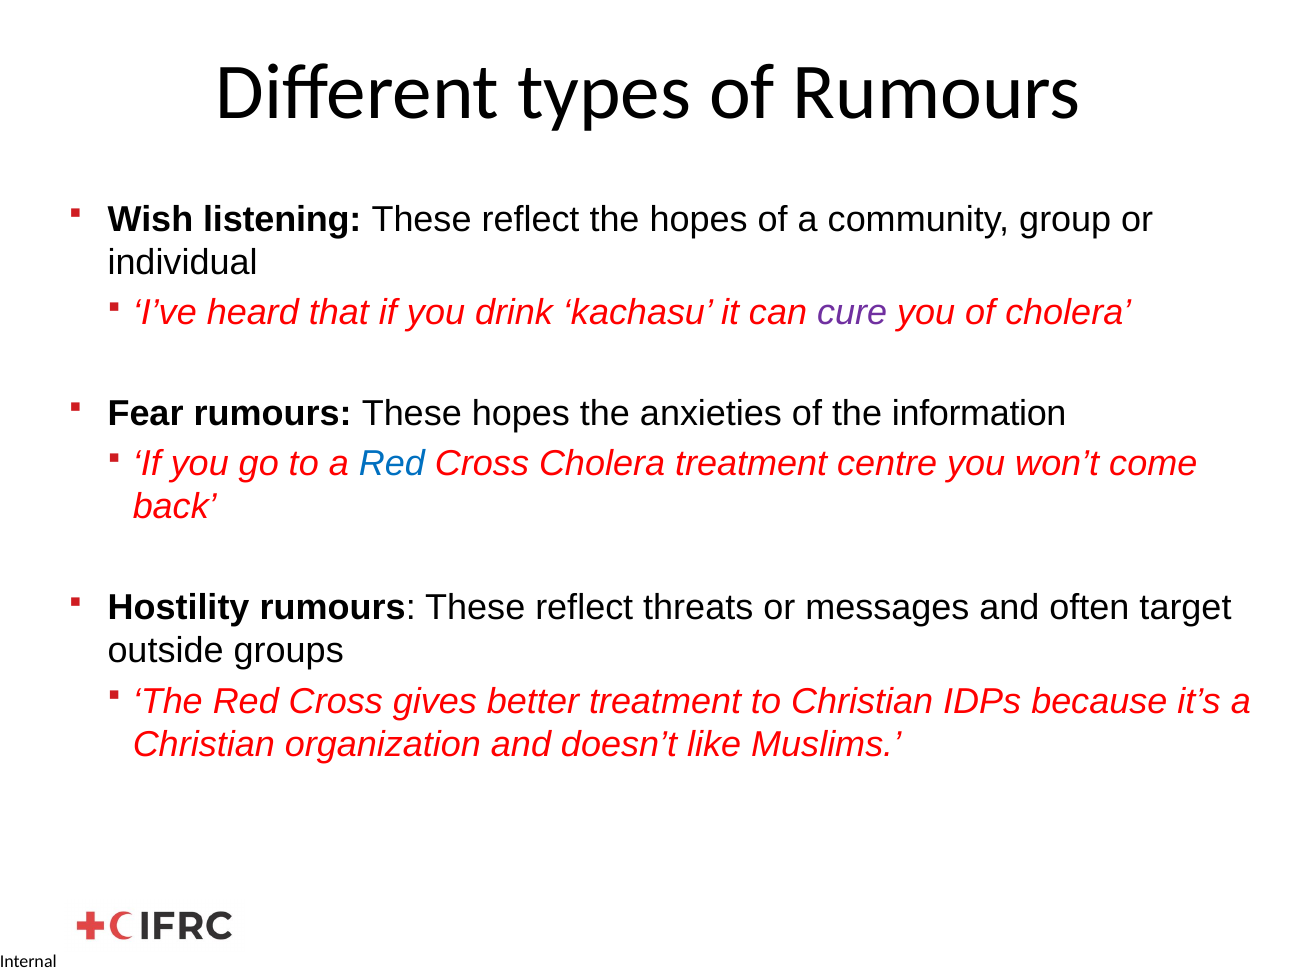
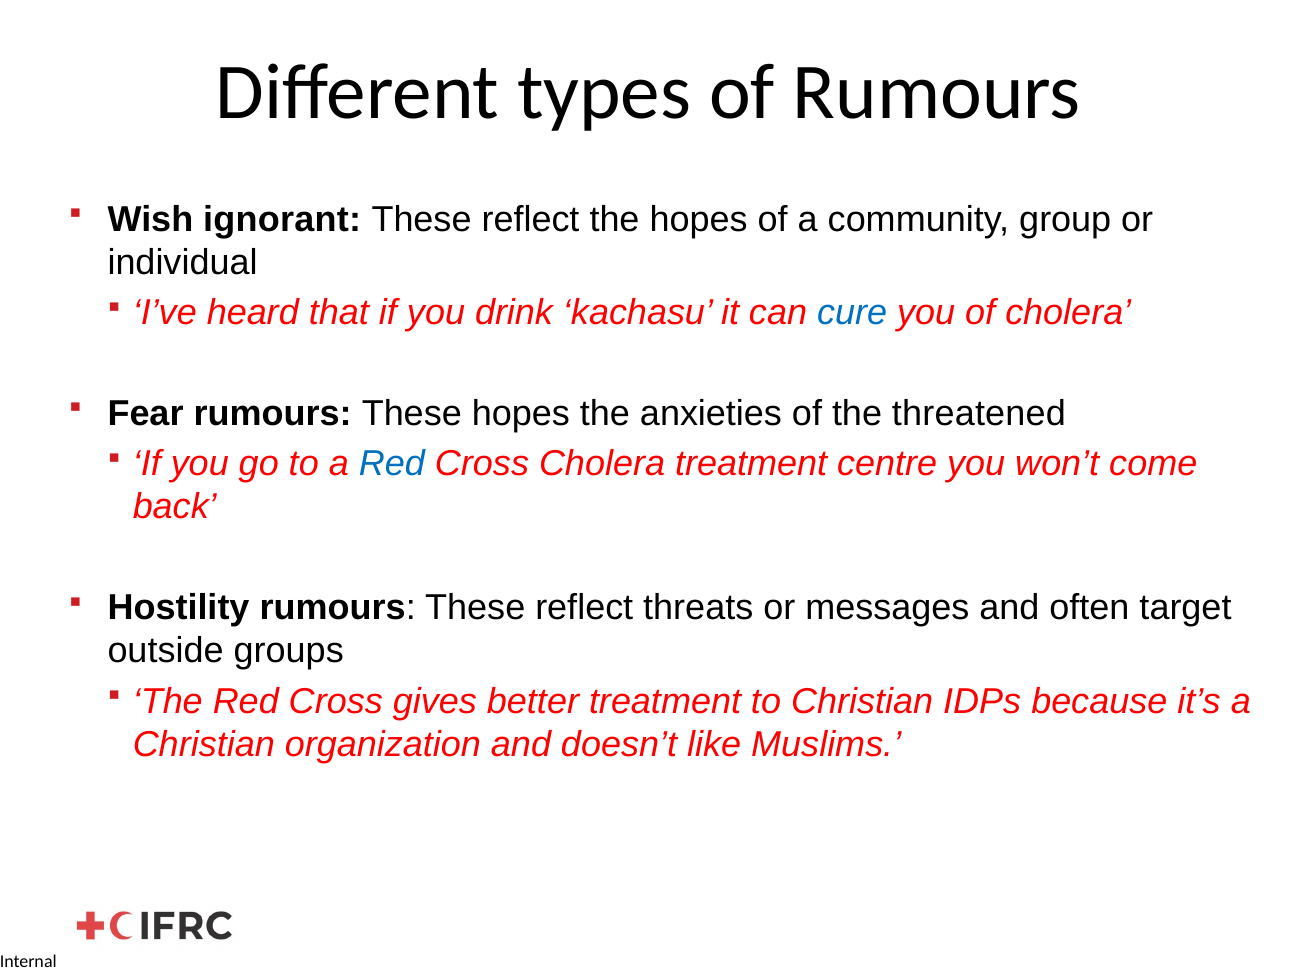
listening: listening -> ignorant
cure colour: purple -> blue
information: information -> threatened
